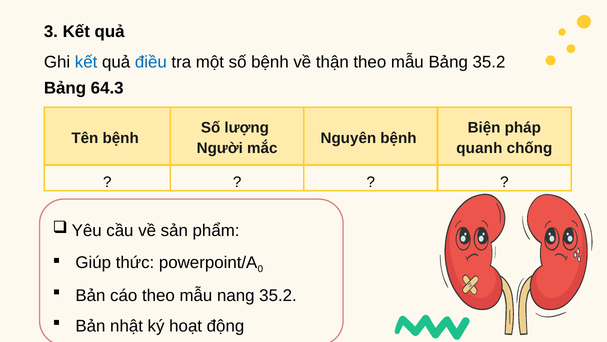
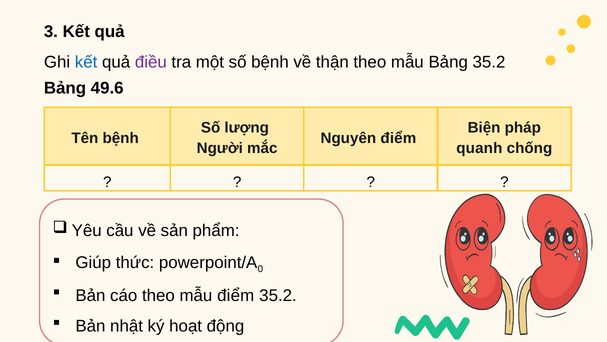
điều colour: blue -> purple
64.3: 64.3 -> 49.6
Nguyên bệnh: bệnh -> điểm
mẫu nang: nang -> điểm
